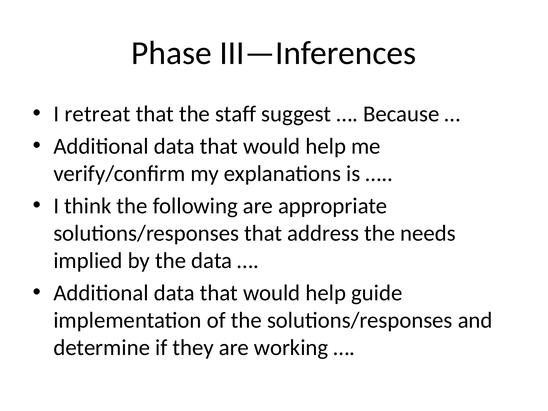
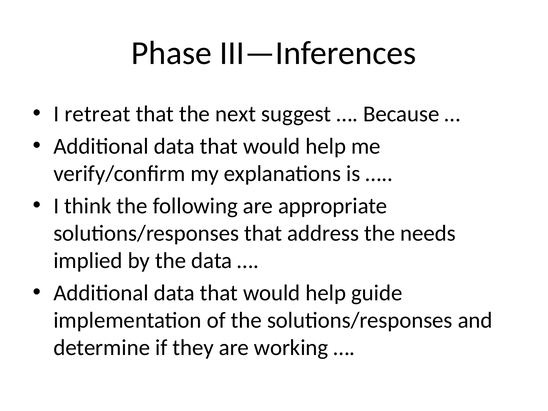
staff: staff -> next
